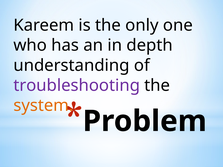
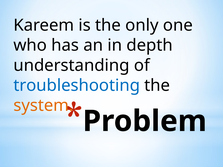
troubleshooting colour: purple -> blue
